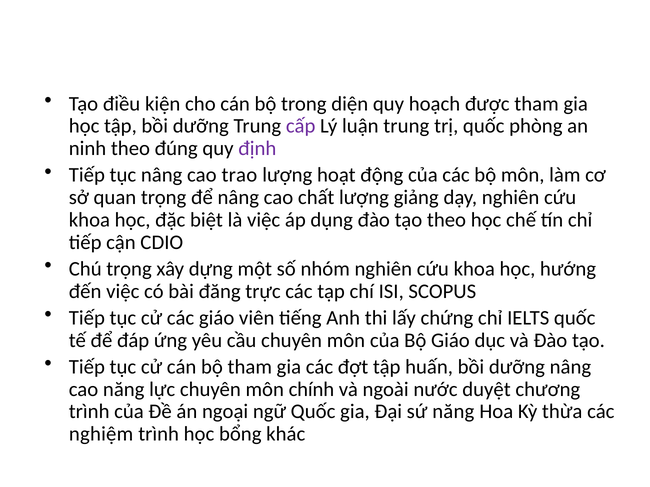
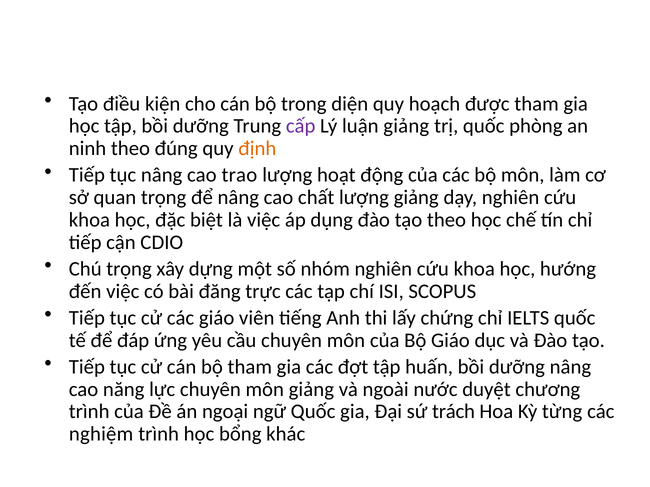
luận trung: trung -> giảng
định colour: purple -> orange
môn chính: chính -> giảng
sứ năng: năng -> trách
thừa: thừa -> từng
